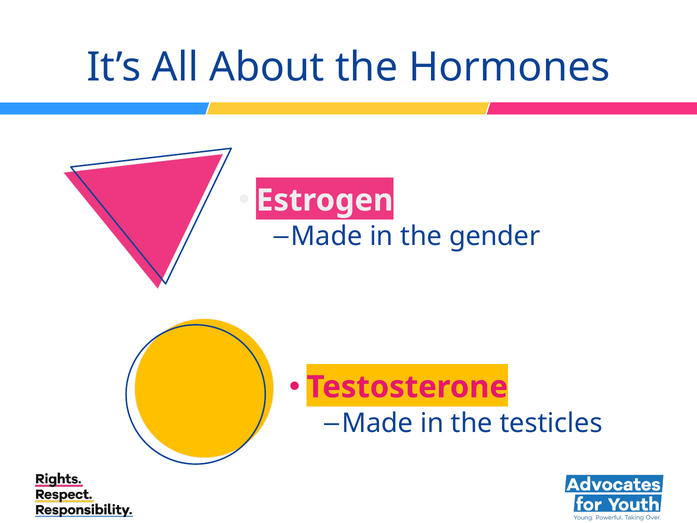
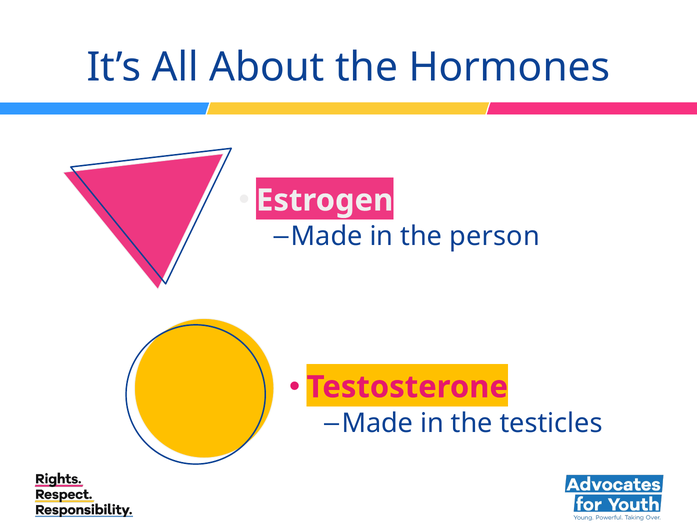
gender: gender -> person
